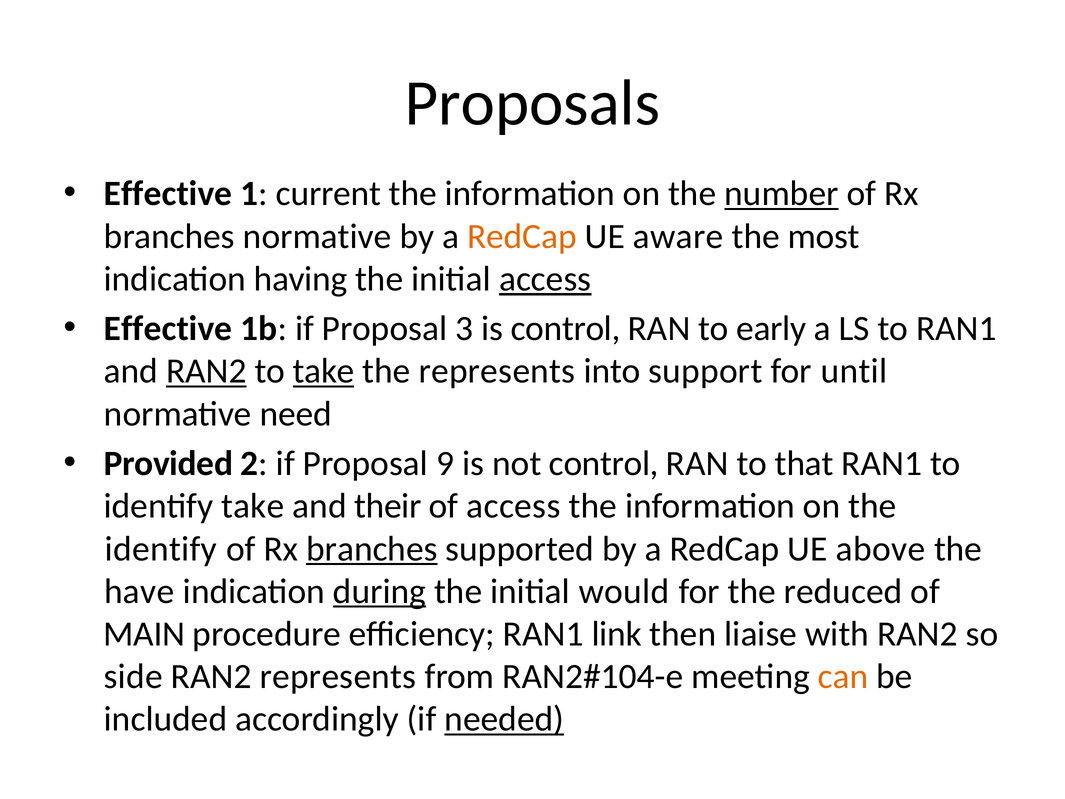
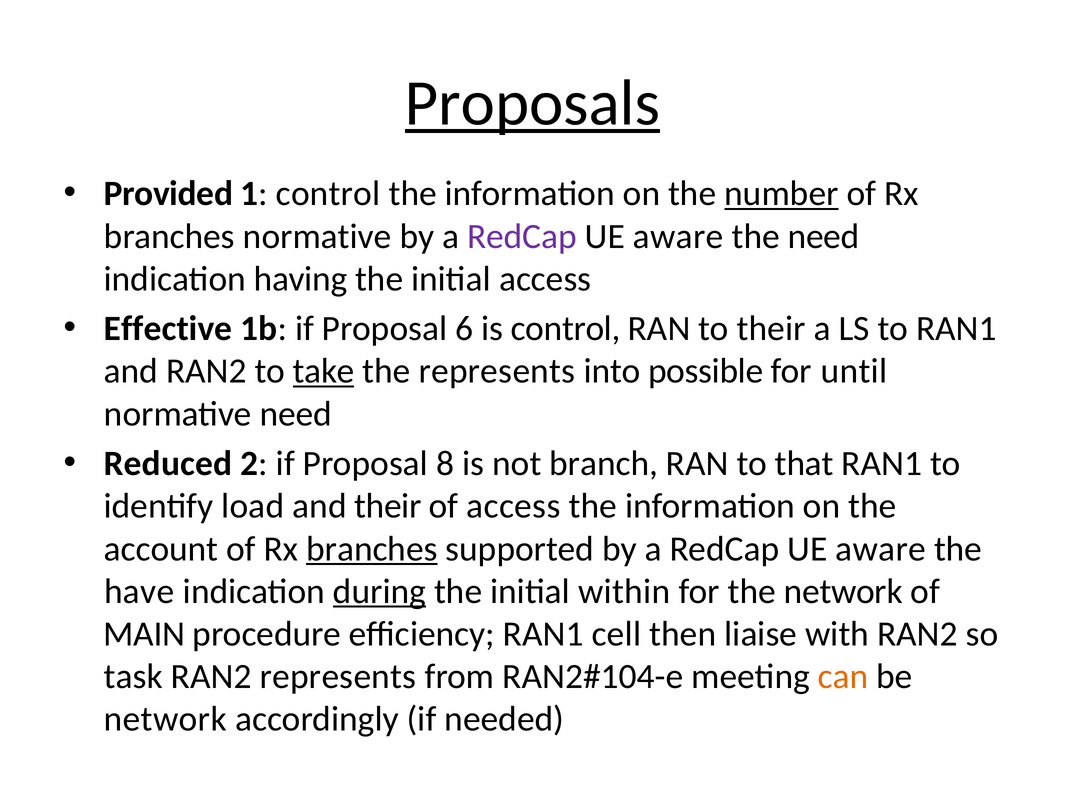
Proposals underline: none -> present
Effective at (168, 194): Effective -> Provided
1 current: current -> control
RedCap at (522, 236) colour: orange -> purple
the most: most -> need
access at (545, 279) underline: present -> none
3: 3 -> 6
to early: early -> their
RAN2 at (206, 371) underline: present -> none
support: support -> possible
Provided: Provided -> Reduced
9: 9 -> 8
not control: control -> branch
identify take: take -> load
identify at (161, 549): identify -> account
above at (881, 549): above -> aware
would: would -> within
the reduced: reduced -> network
link: link -> cell
side: side -> task
included at (166, 719): included -> network
needed underline: present -> none
